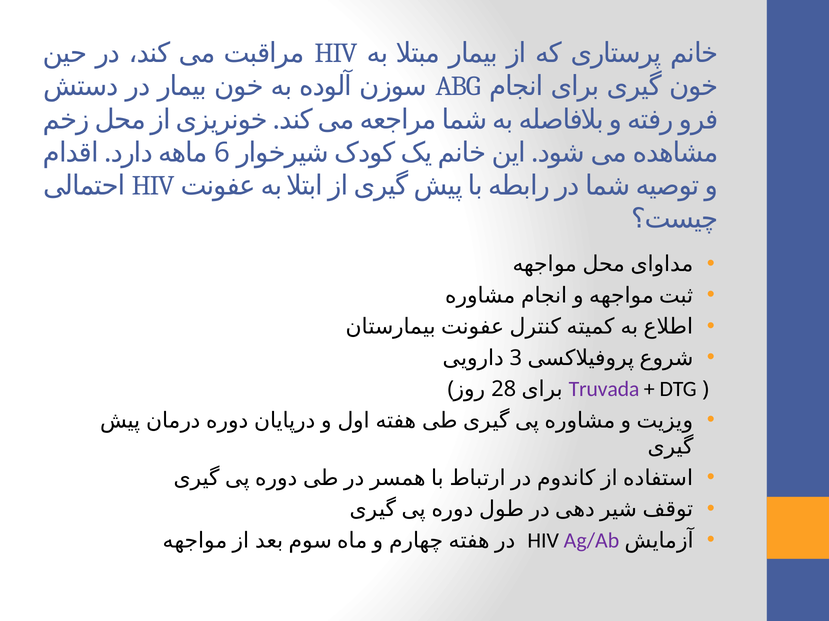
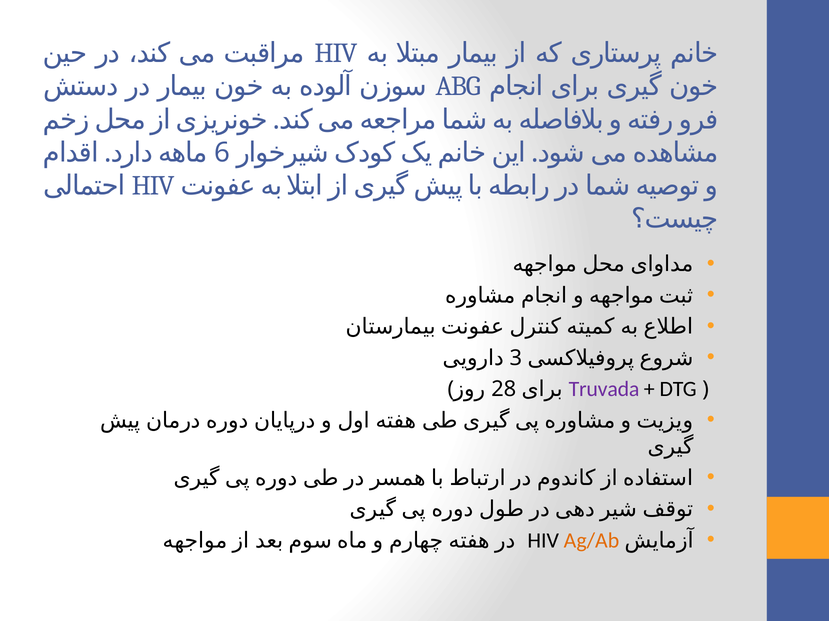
Ag/Ab colour: purple -> orange
